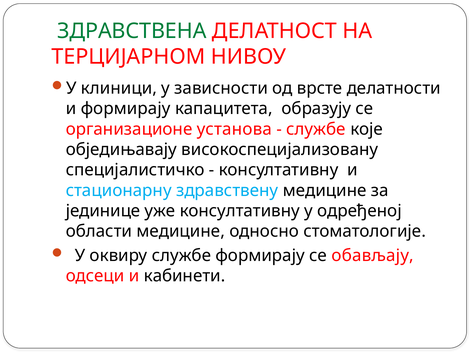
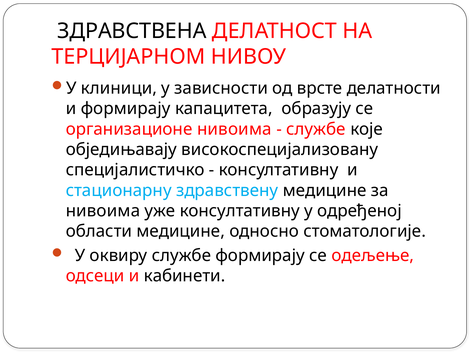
ЗДРАВСТВЕНА colour: green -> black
организационе установа: установа -> нивоима
јединице at (103, 211): јединице -> нивоима
обављају: обављају -> одељење
